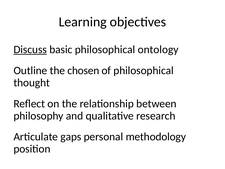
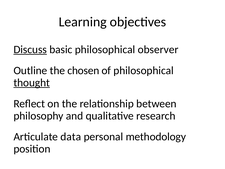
ontology: ontology -> observer
thought underline: none -> present
gaps: gaps -> data
